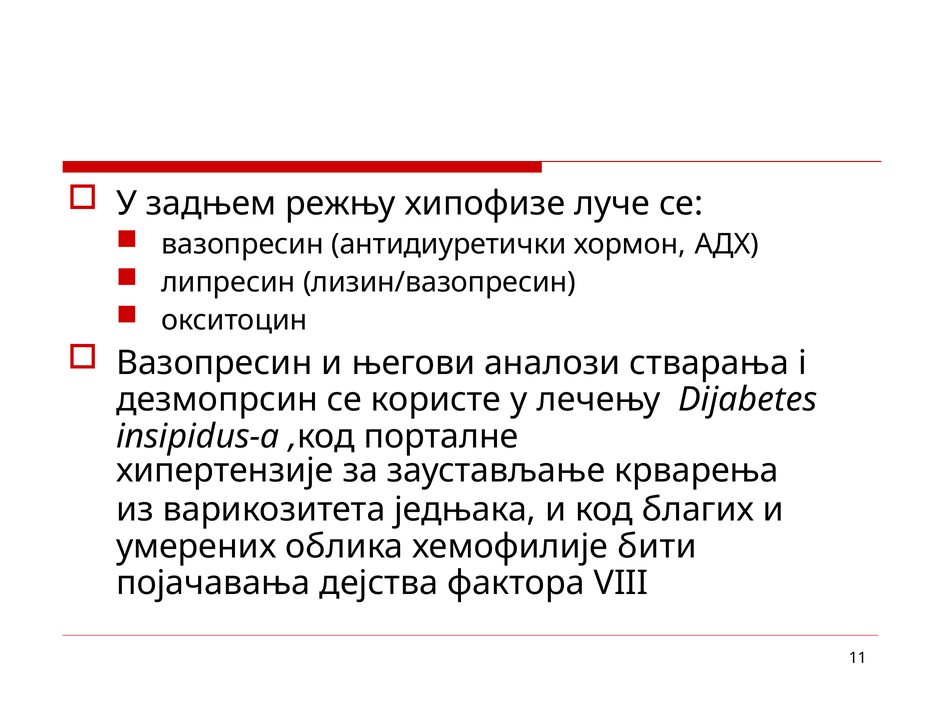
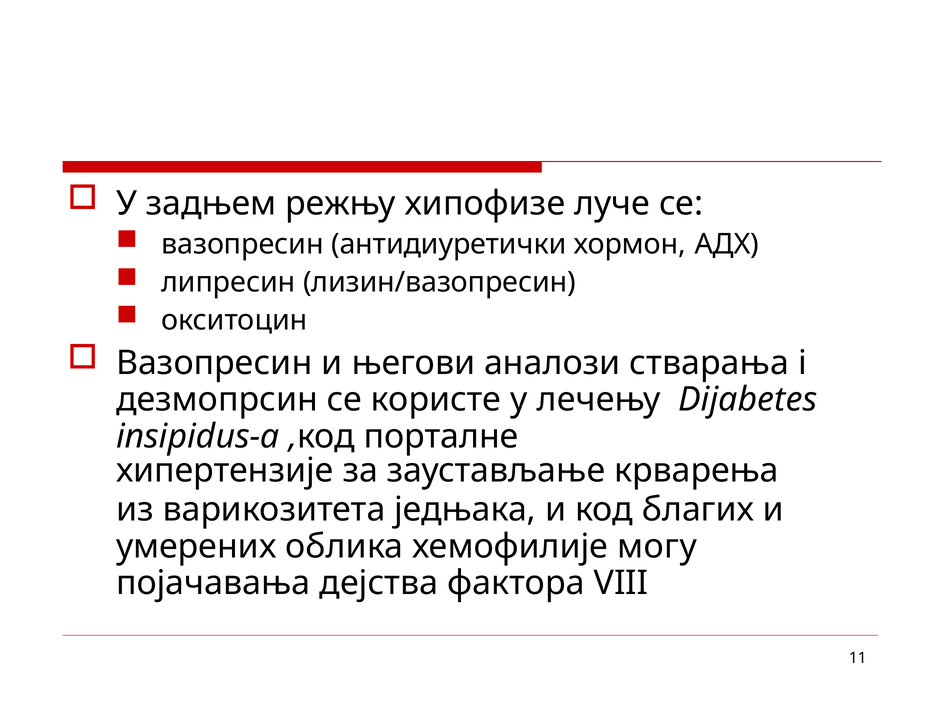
бити: бити -> могу
